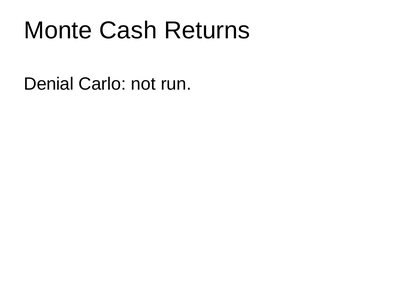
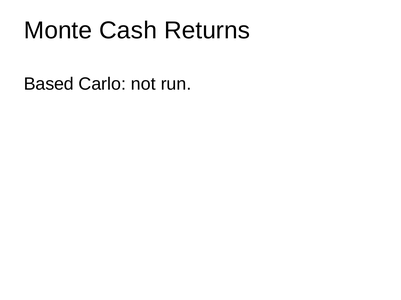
Denial: Denial -> Based
